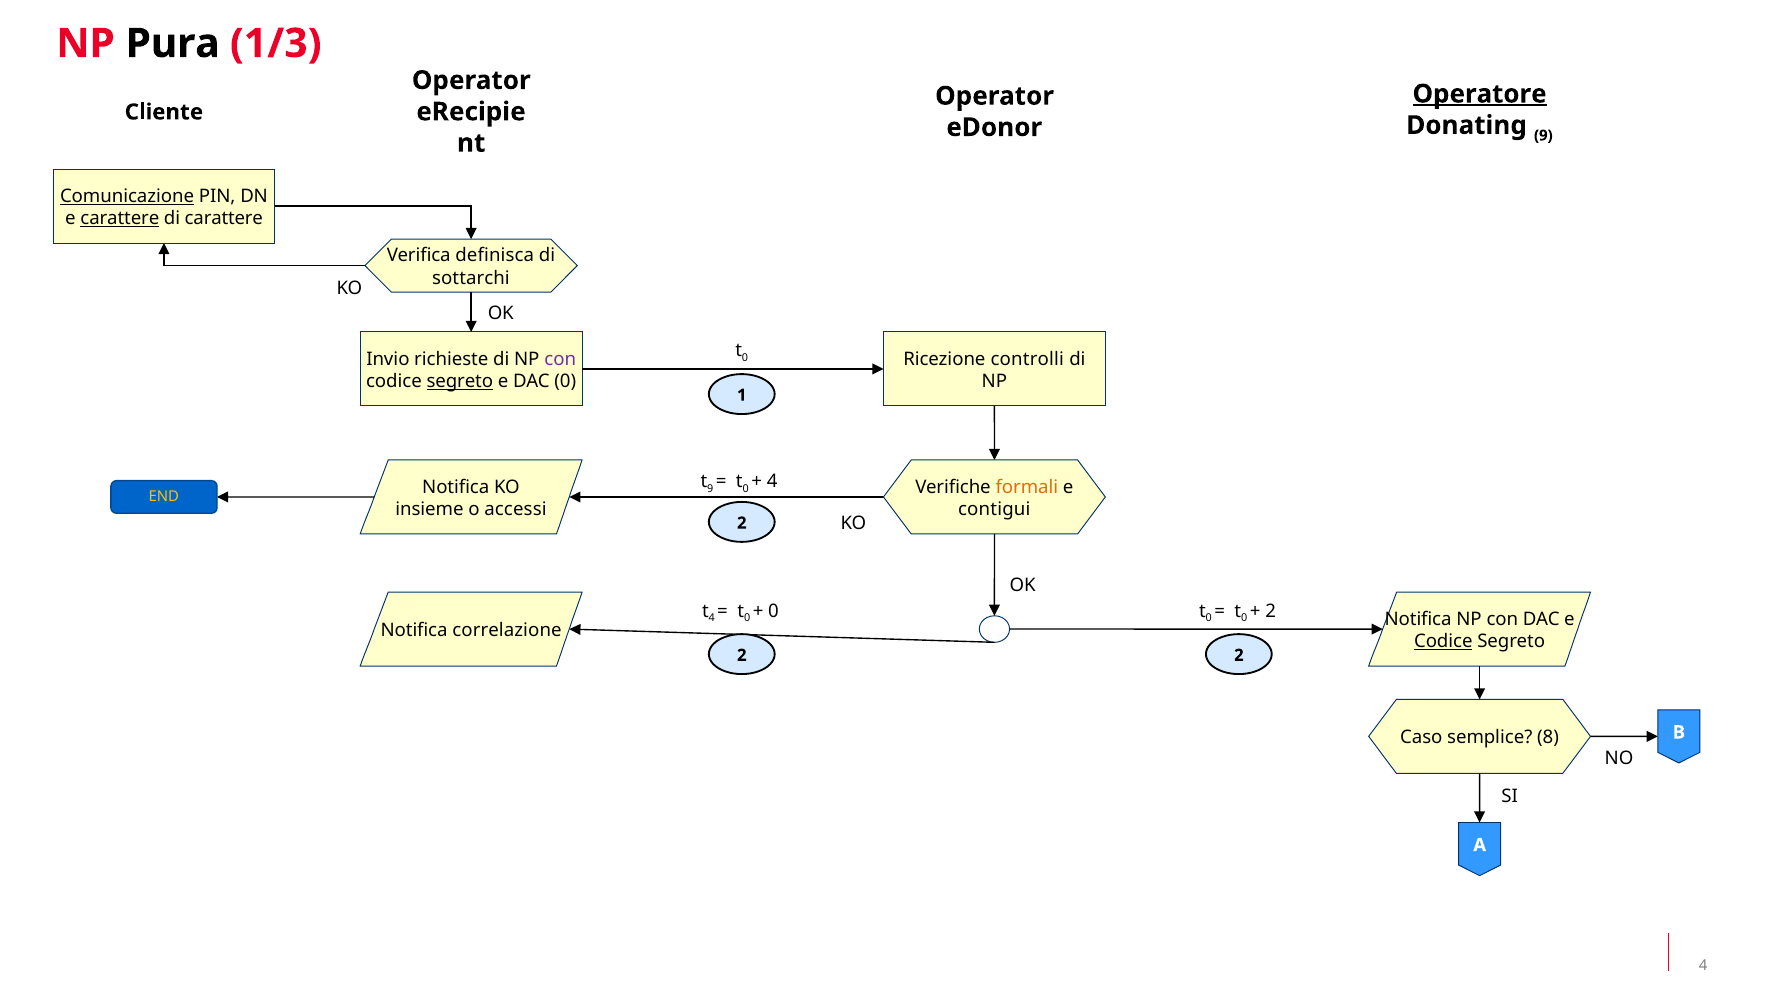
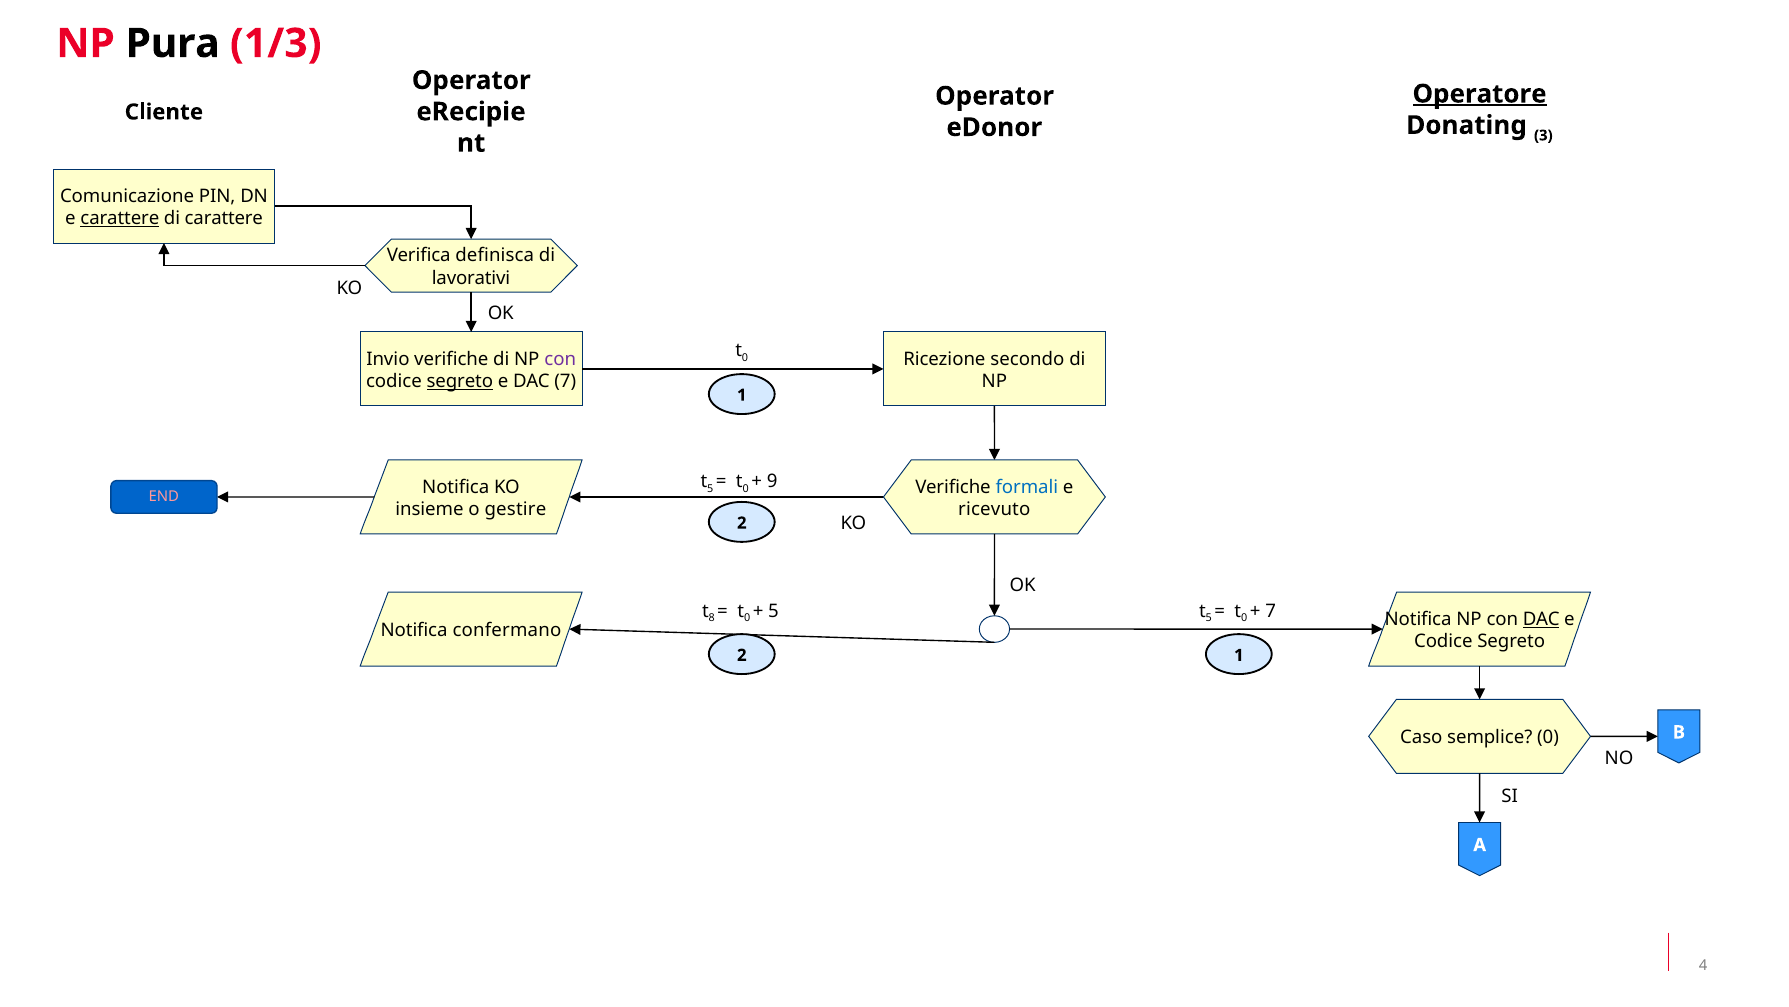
Donating 9: 9 -> 3
Comunicazione underline: present -> none
sottarchi: sottarchi -> lavorativi
Invio richieste: richieste -> verifiche
controlli: controlli -> secondo
DAC 0: 0 -> 7
9 at (710, 489): 9 -> 5
4 at (772, 481): 4 -> 9
formali colour: orange -> blue
END colour: yellow -> pink
accessi: accessi -> gestire
contigui: contigui -> ricevuto
4 at (712, 618): 4 -> 8
0 at (774, 611): 0 -> 5
0 at (1209, 618): 0 -> 5
2 at (1271, 611): 2 -> 7
DAC at (1541, 619) underline: none -> present
correlazione: correlazione -> confermano
Codice at (1443, 641) underline: present -> none
2 at (1239, 655): 2 -> 1
semplice 8: 8 -> 0
